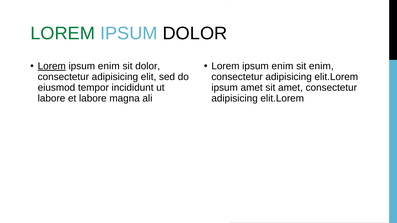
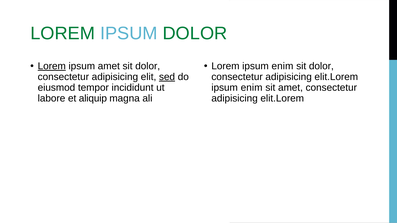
DOLOR at (195, 33) colour: black -> green
enim at (109, 66): enim -> amet
enim at (321, 66): enim -> dolor
sed underline: none -> present
amet at (252, 88): amet -> enim
et labore: labore -> aliquip
